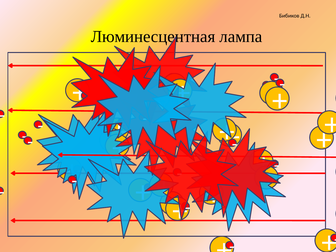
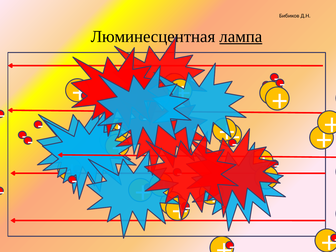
лампа underline: none -> present
